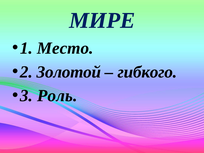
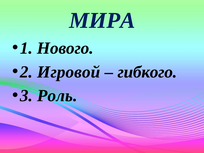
МИРЕ: МИРЕ -> МИРА
Место: Место -> Нового
Золотой: Золотой -> Игровой
